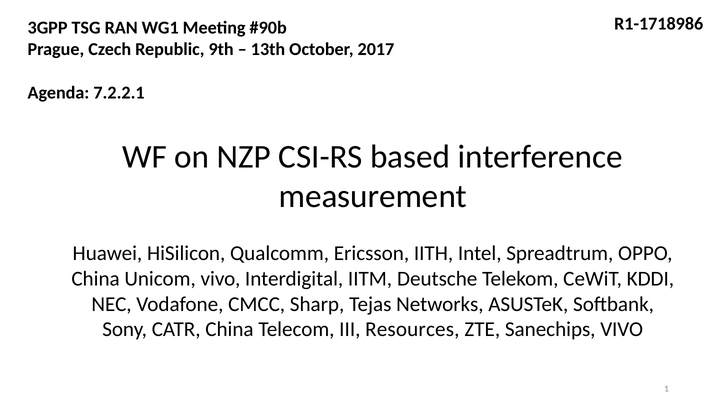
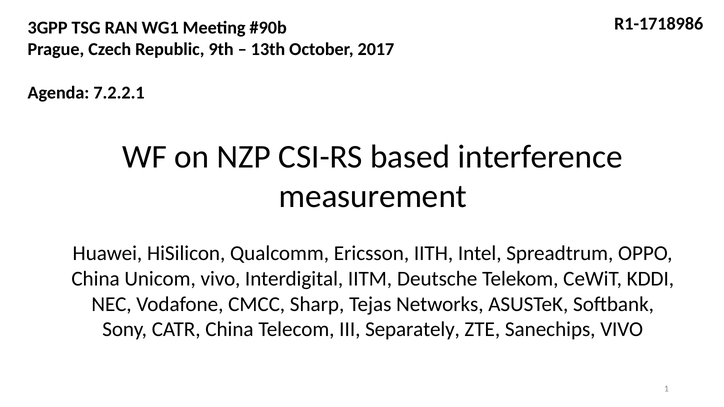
Resources: Resources -> Separately
